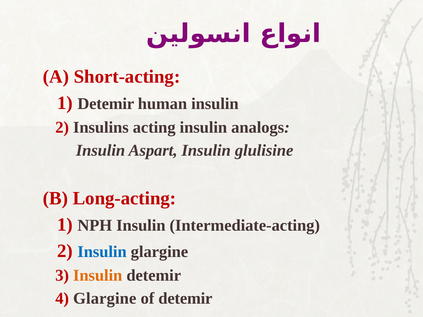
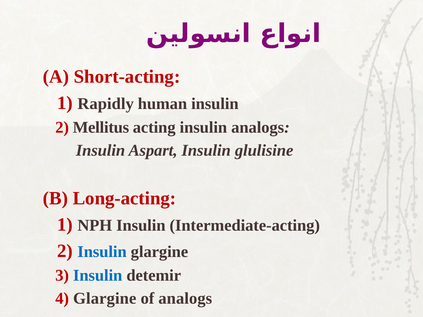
1 Detemir: Detemir -> Rapidly
Insulins: Insulins -> Mellitus
Insulin at (98, 276) colour: orange -> blue
of detemir: detemir -> analogs
